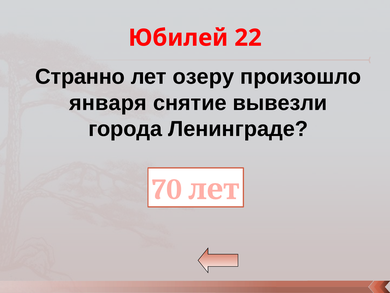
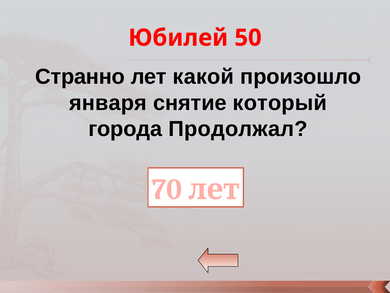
22: 22 -> 50
озеру: озеру -> какой
вывезли: вывезли -> который
Ленинграде: Ленинграде -> Продолжал
